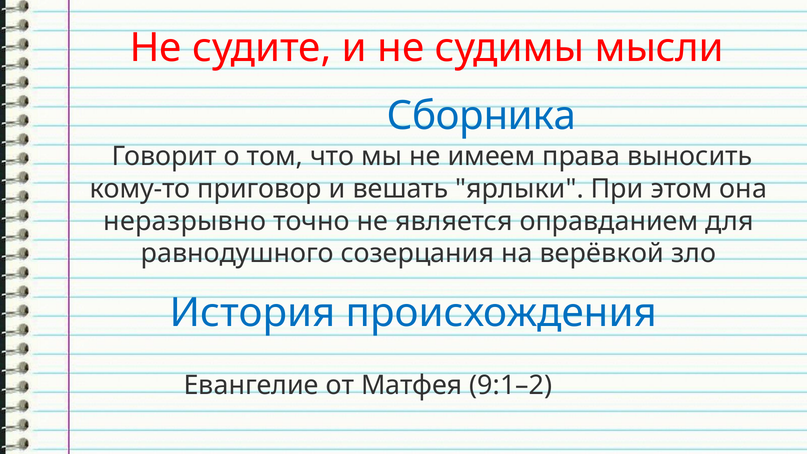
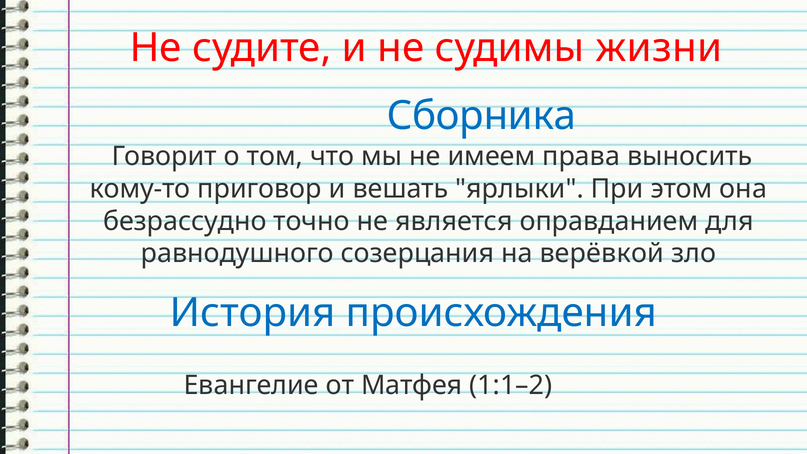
мысли: мысли -> жизни
неразрывно: неразрывно -> безрассудно
9:1–2: 9:1–2 -> 1:1–2
